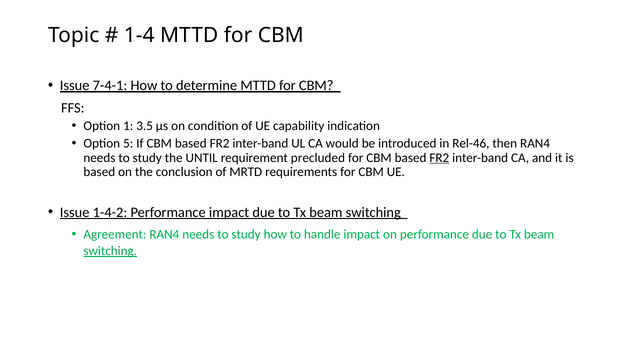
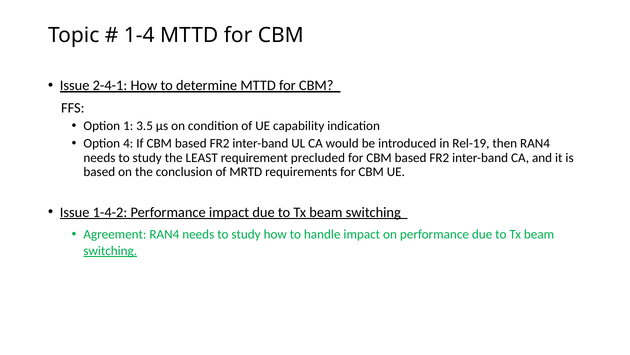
7-4-1: 7-4-1 -> 2-4-1
5: 5 -> 4
Rel-46: Rel-46 -> Rel-19
UNTIL: UNTIL -> LEAST
FR2 at (439, 157) underline: present -> none
